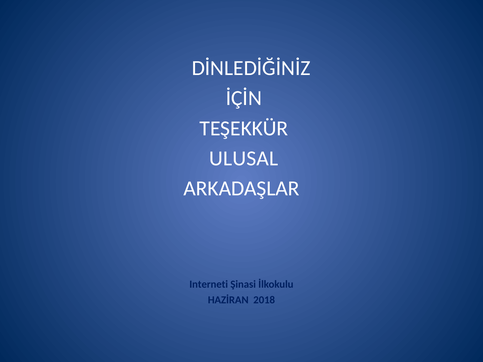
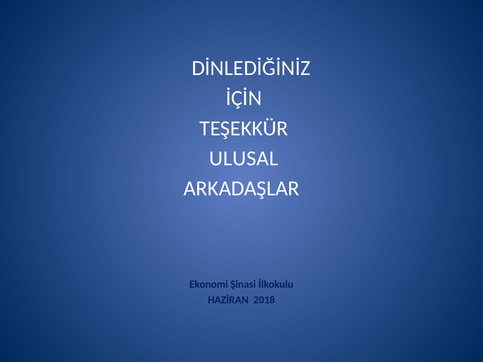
Interneti: Interneti -> Ekonomi
